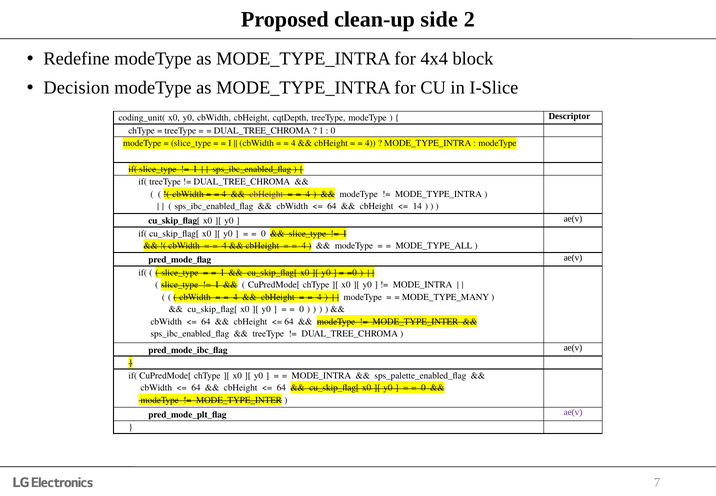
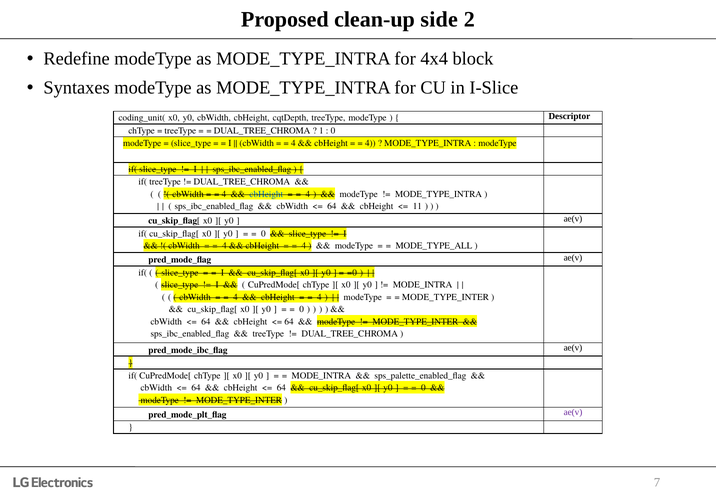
Decision: Decision -> Syntaxes
cbHeight at (266, 194) colour: purple -> blue
14: 14 -> 11
MODE_TYPE_MANY at (445, 297): MODE_TYPE_MANY -> MODE_TYPE_INTER
